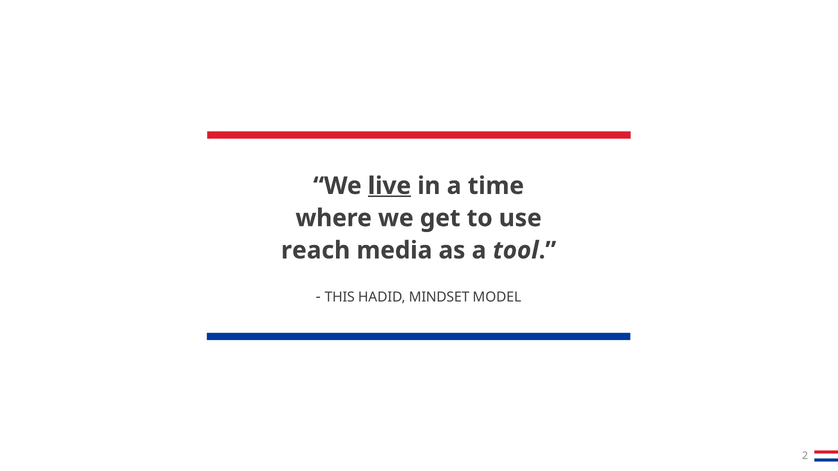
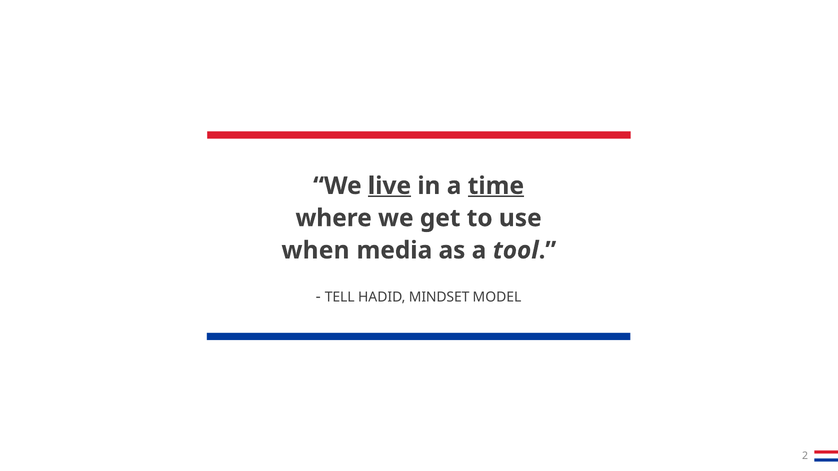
time underline: none -> present
reach: reach -> when
THIS: THIS -> TELL
